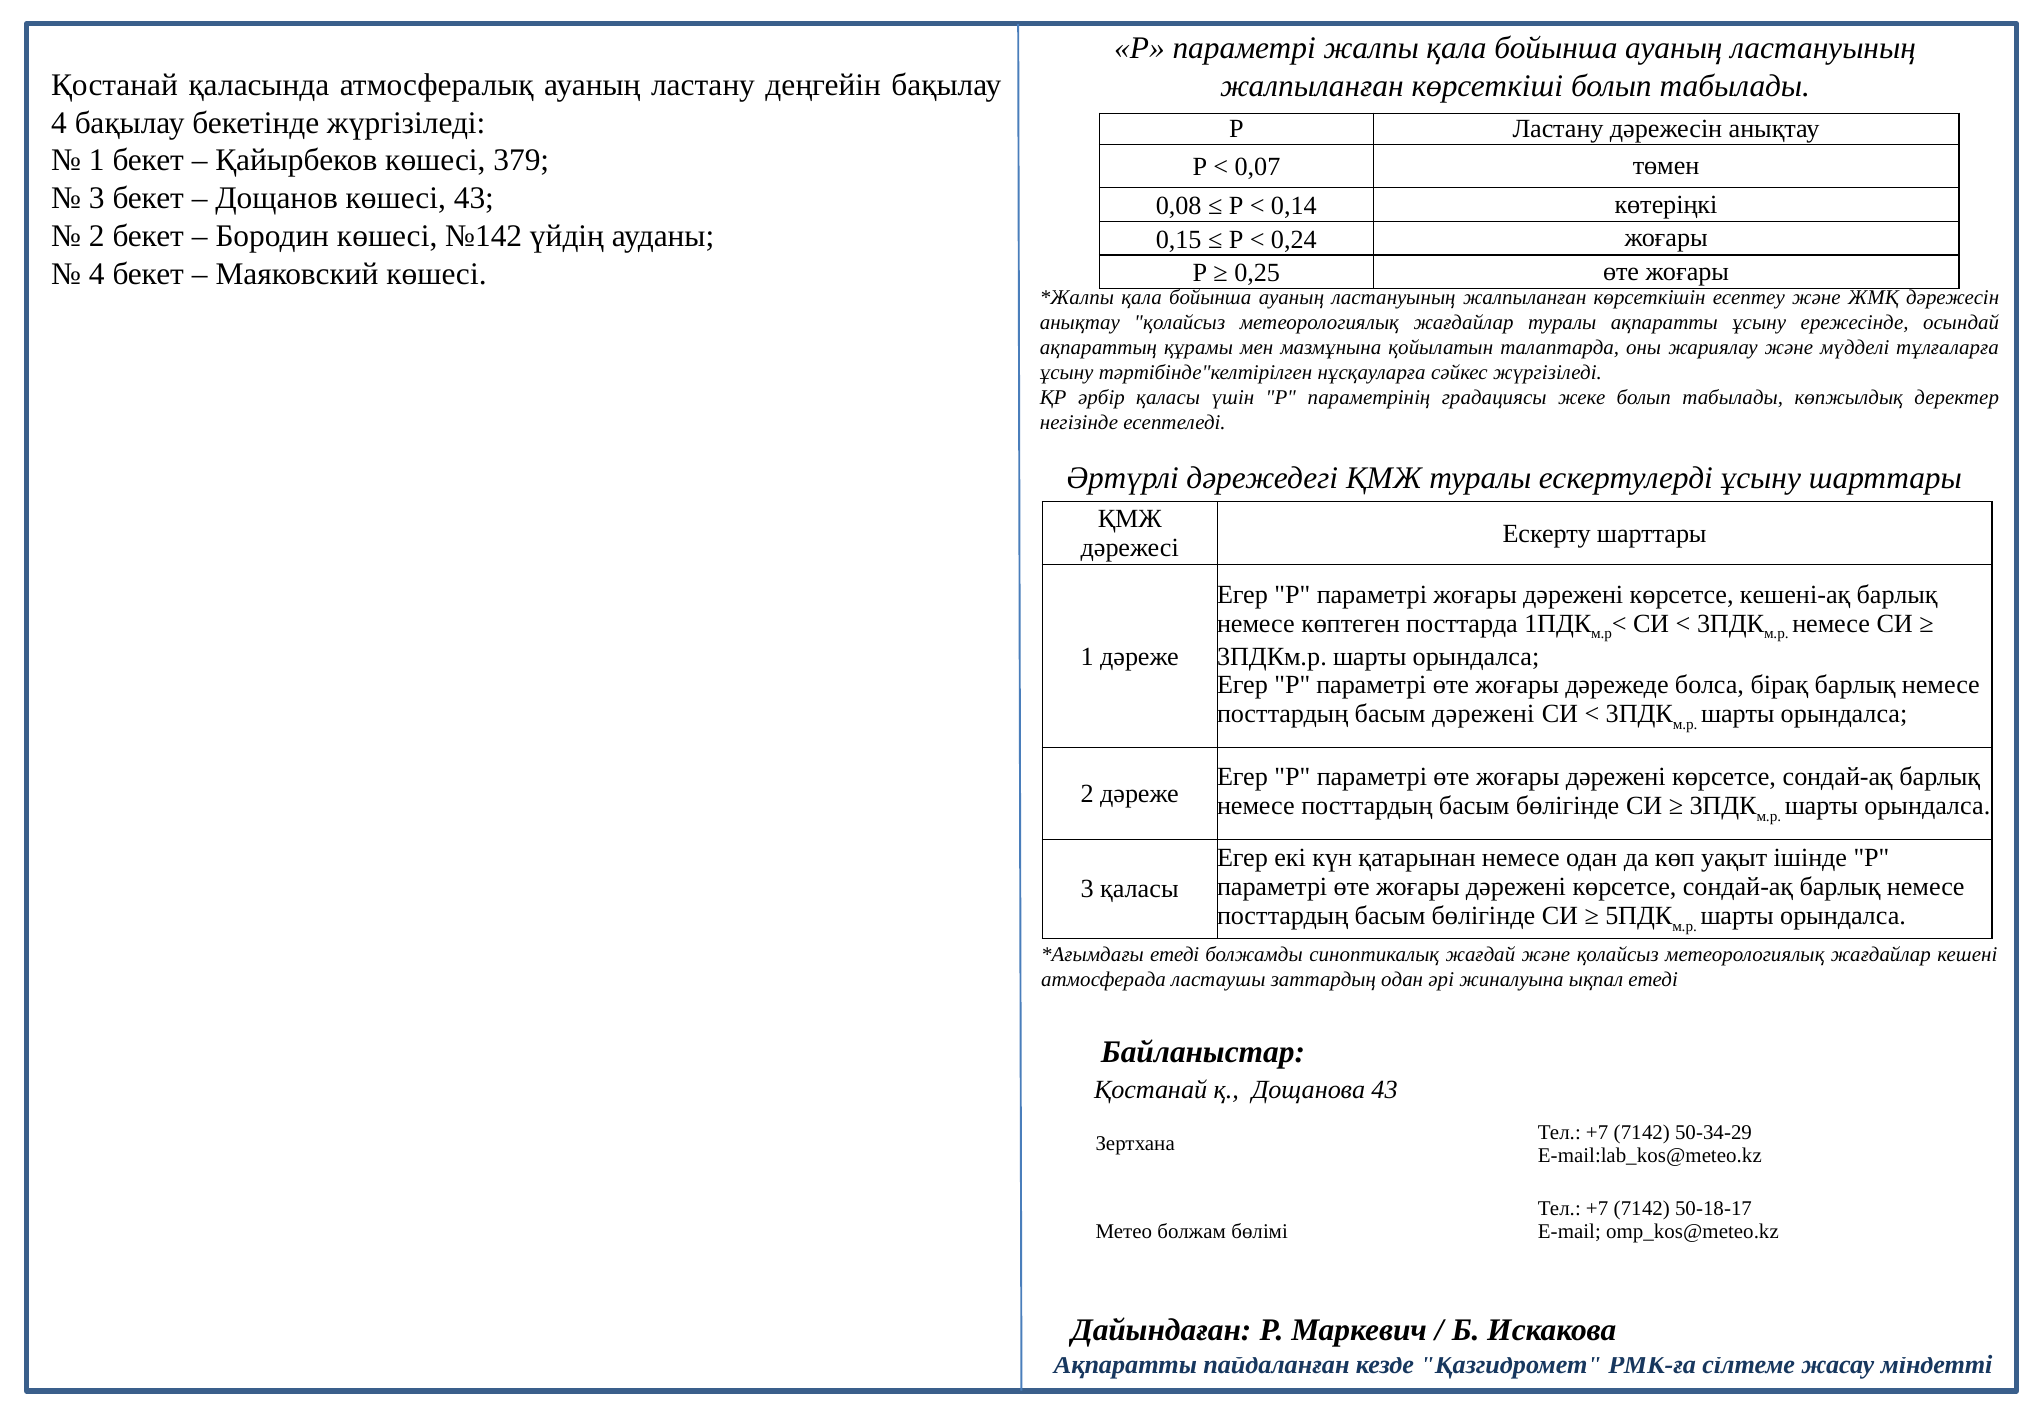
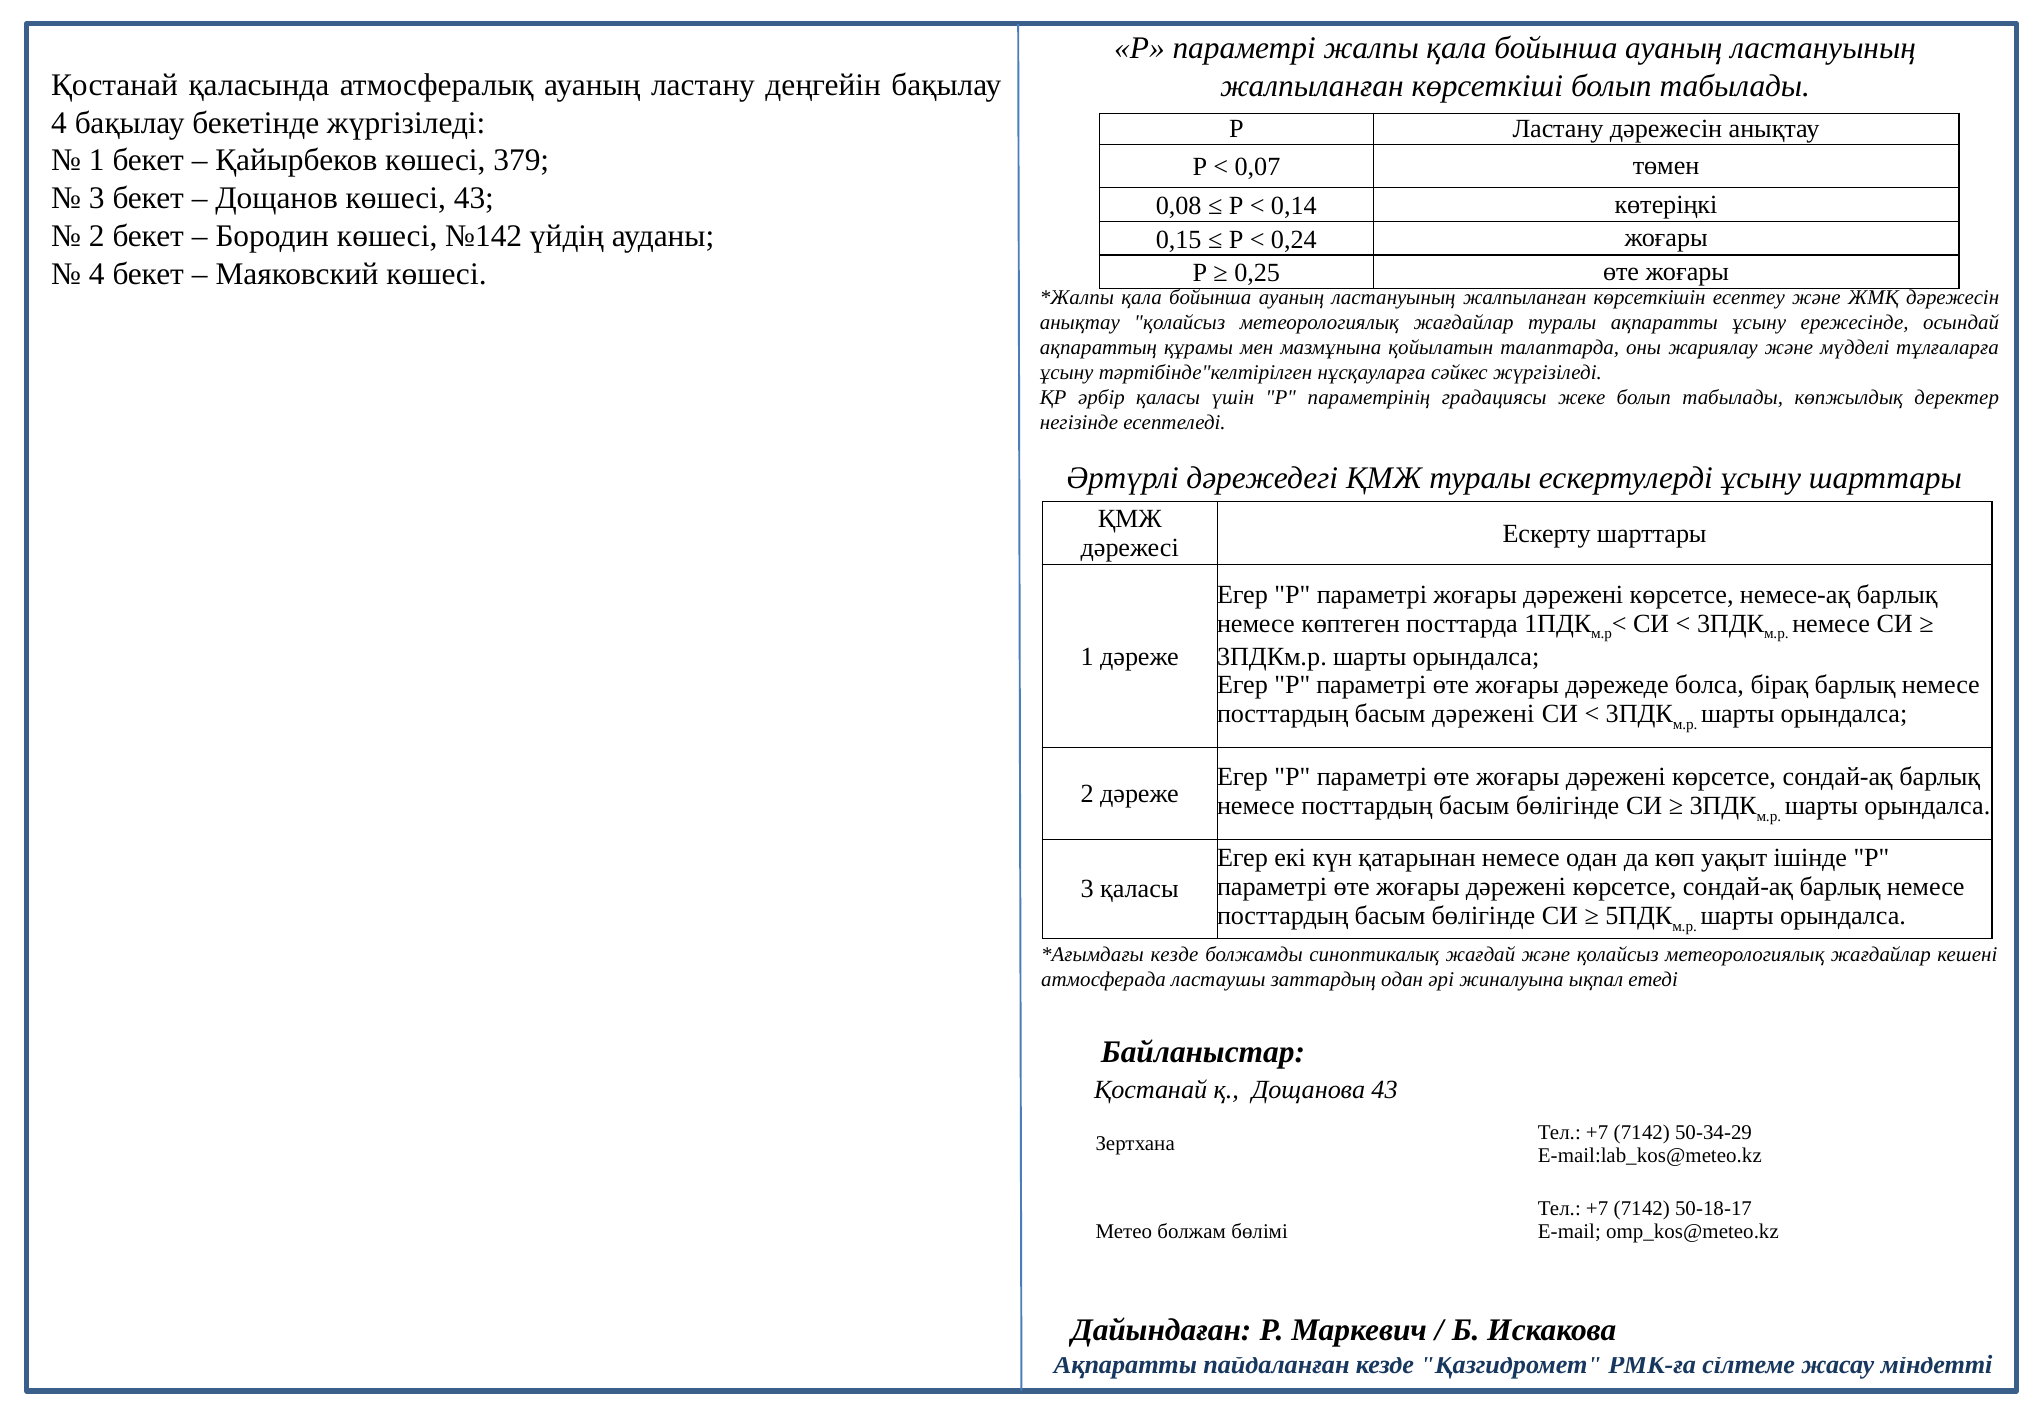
кешені-ақ: кешені-ақ -> немесе-ақ
етеді at (1175, 954): етеді -> кезде
